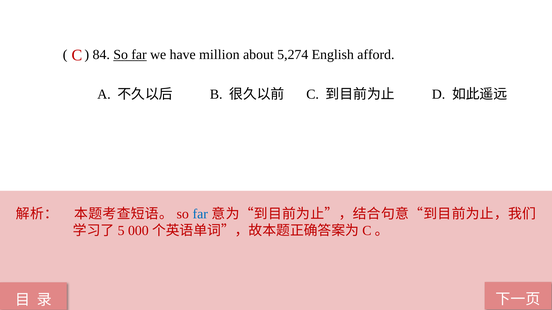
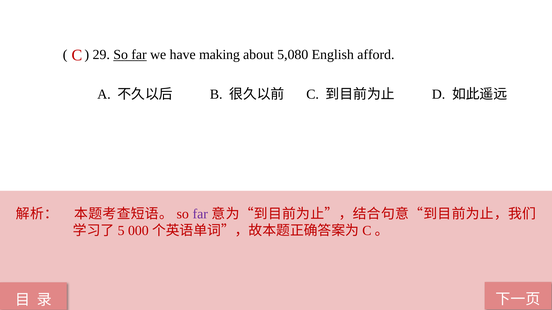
84: 84 -> 29
million: million -> making
5,274: 5,274 -> 5,080
far at (200, 214) colour: blue -> purple
